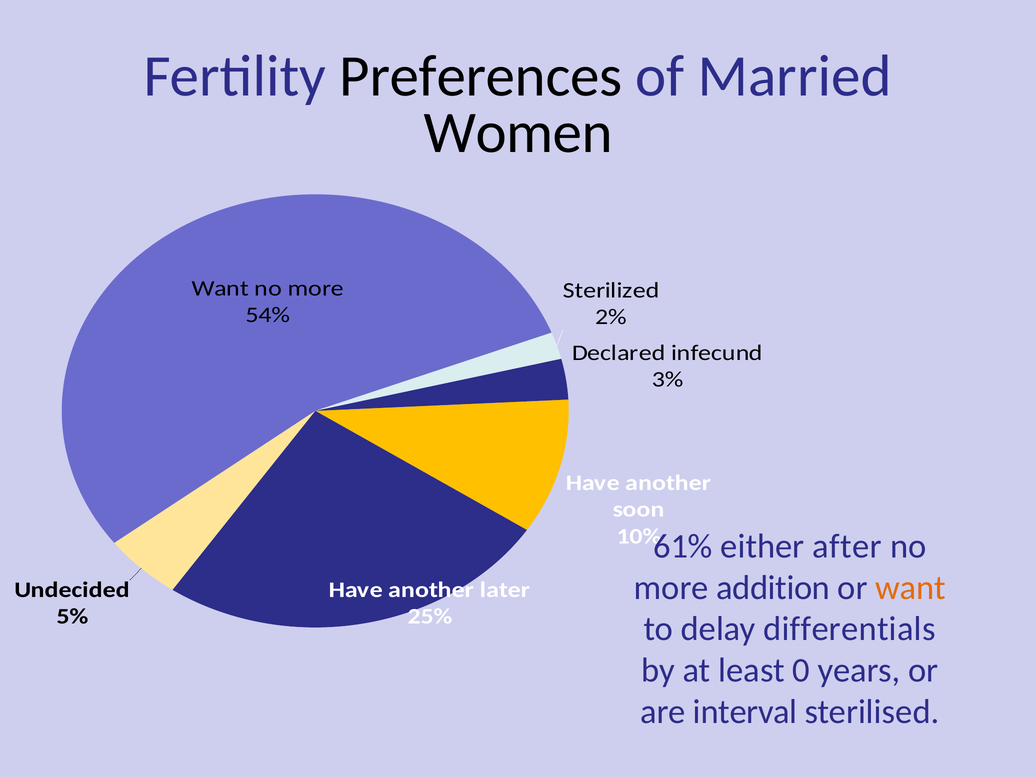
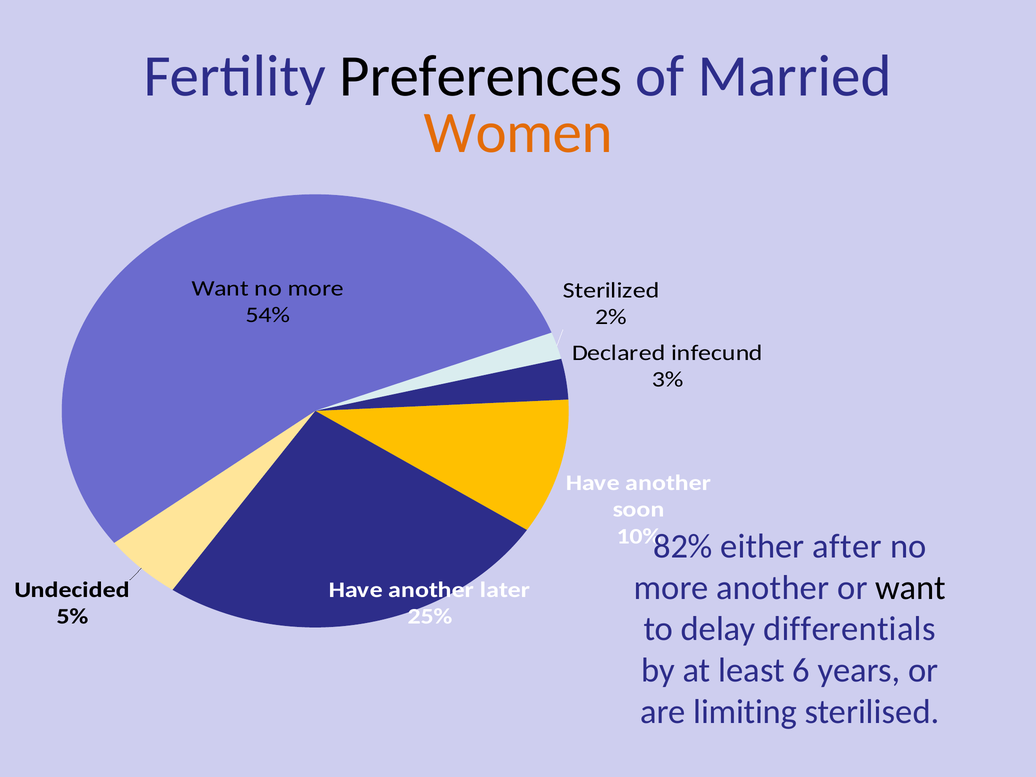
Women colour: black -> orange
61%: 61% -> 82%
more addition: addition -> another
want at (911, 588) colour: orange -> black
0: 0 -> 6
interval: interval -> limiting
